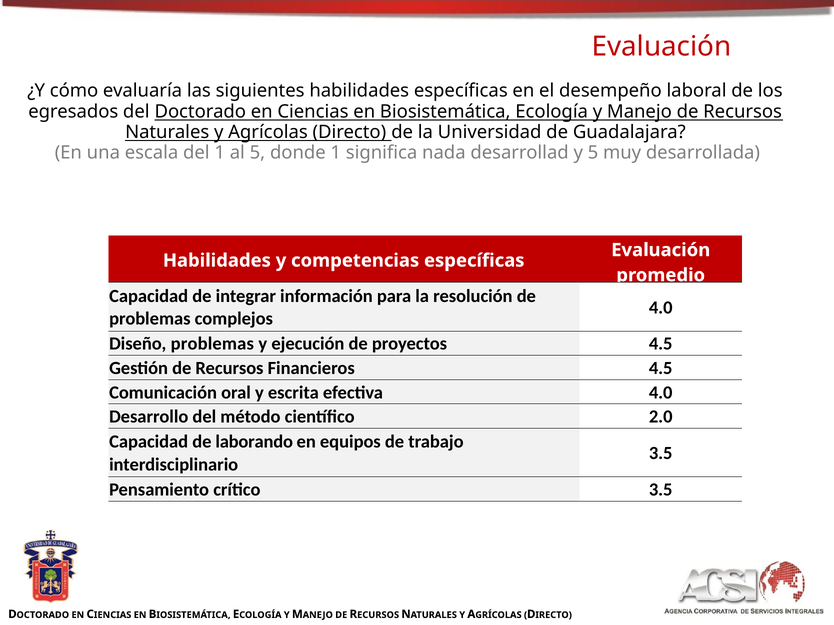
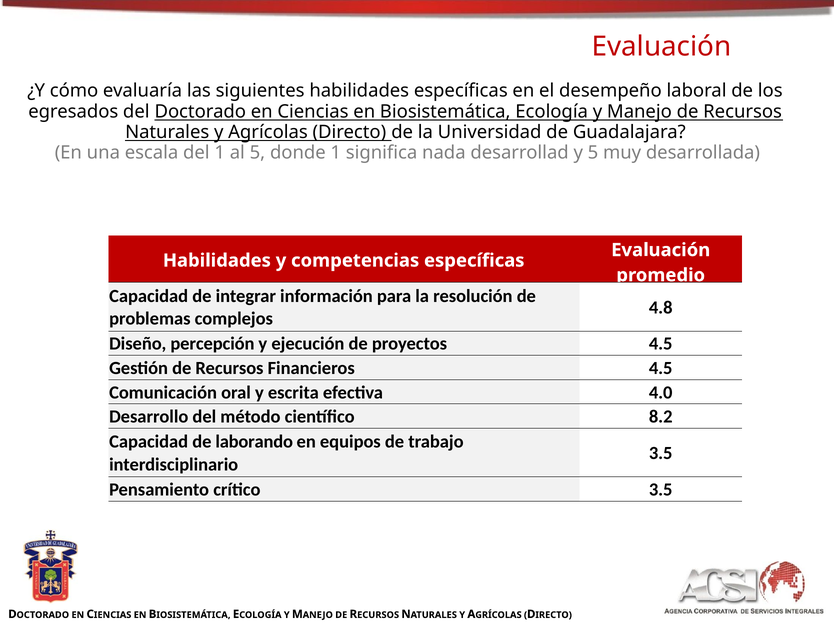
4.0 at (661, 308): 4.0 -> 4.8
Diseño problemas: problemas -> percepción
2.0: 2.0 -> 8.2
